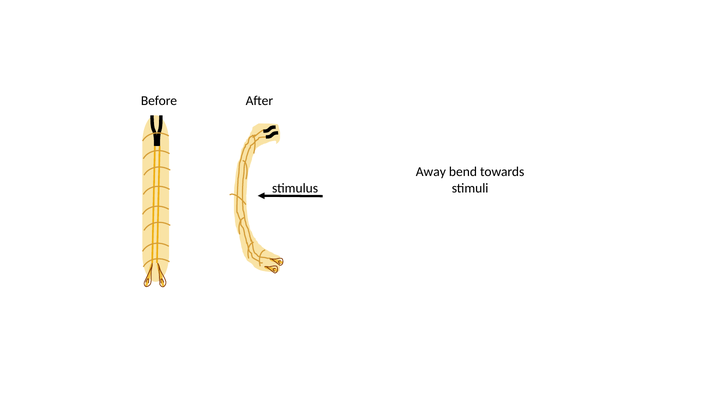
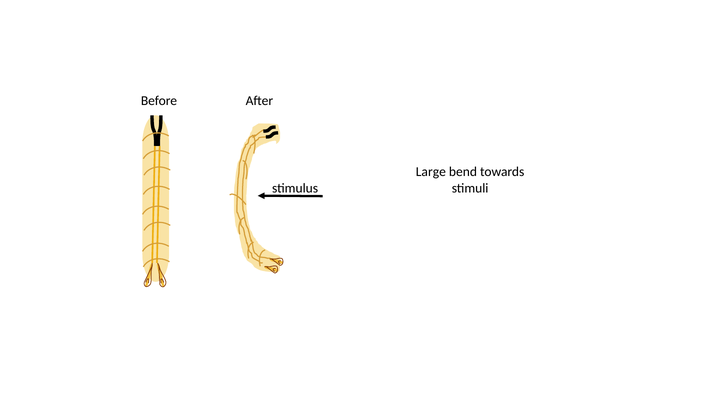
Away: Away -> Large
